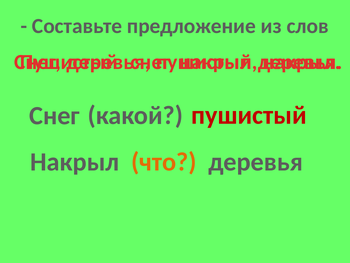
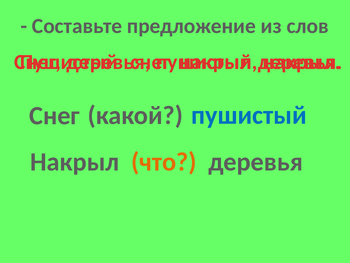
пушистый at (249, 115) colour: red -> blue
